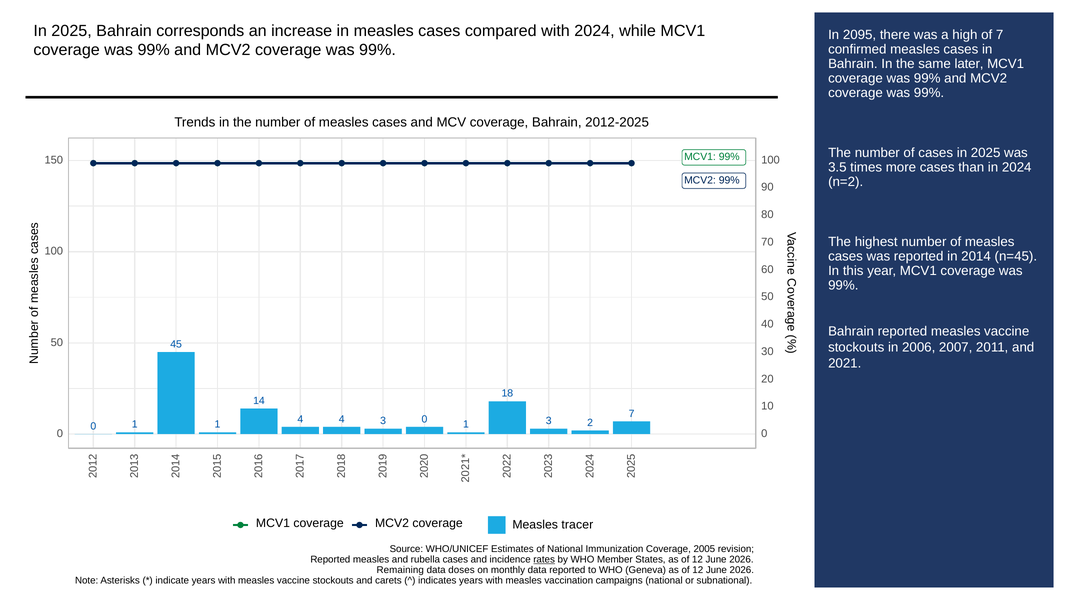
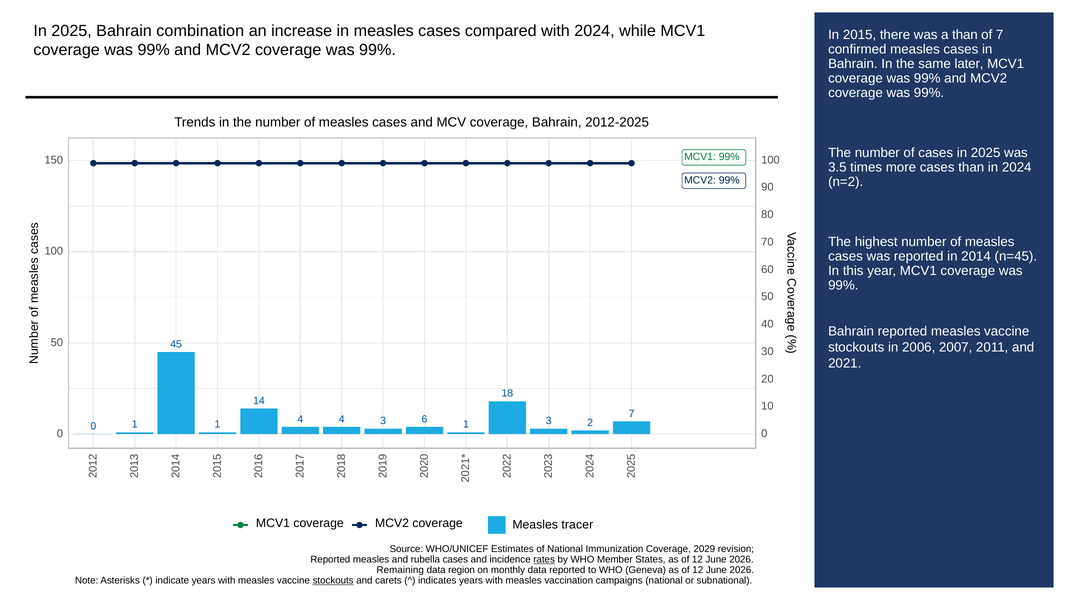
corresponds: corresponds -> combination
2095: 2095 -> 2015
a high: high -> than
3 0: 0 -> 6
2005: 2005 -> 2029
doses: doses -> region
stockouts at (333, 581) underline: none -> present
